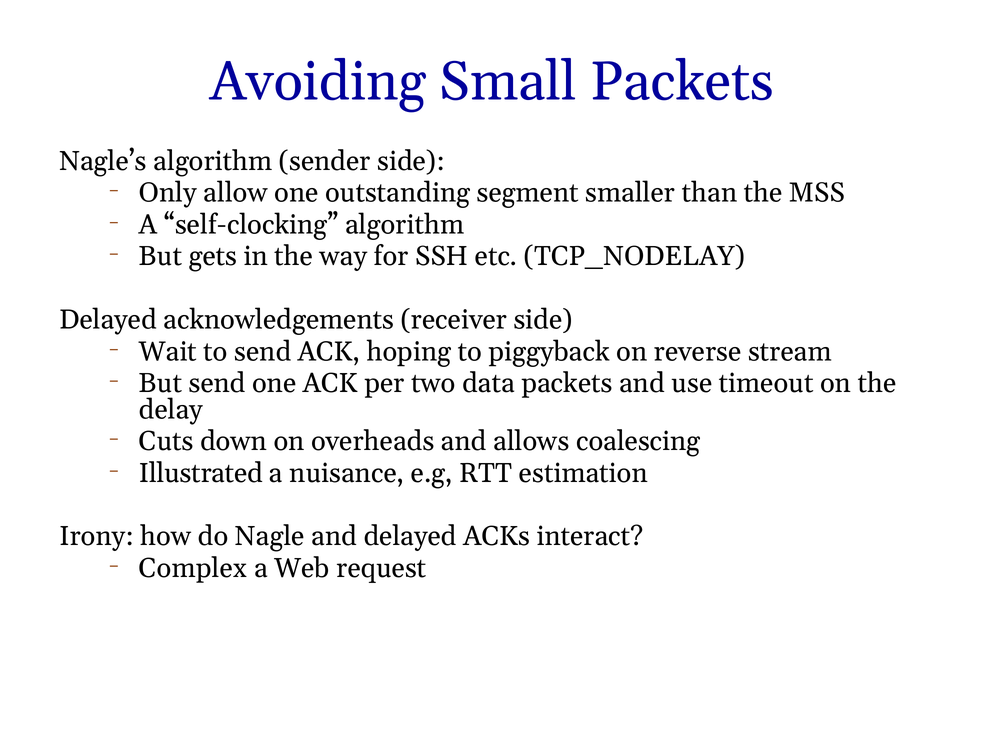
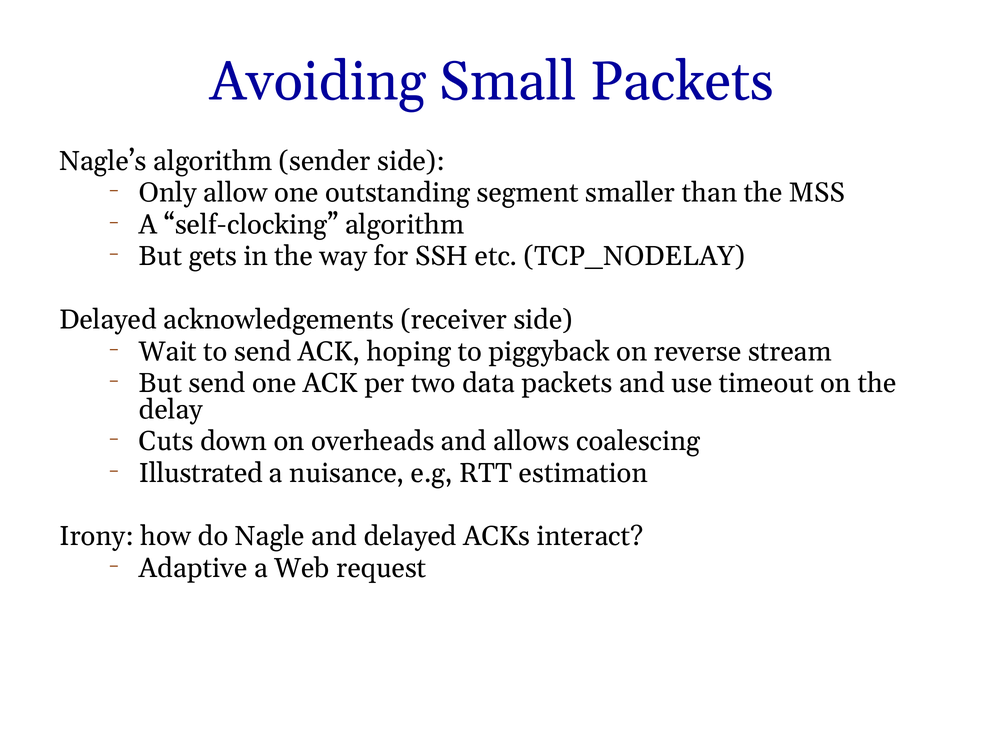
Complex: Complex -> Adaptive
